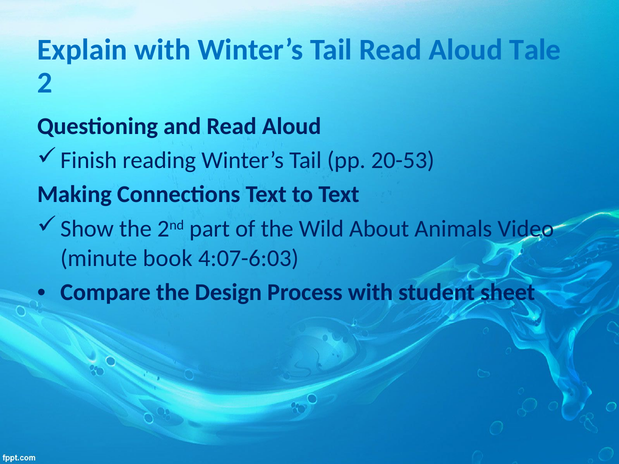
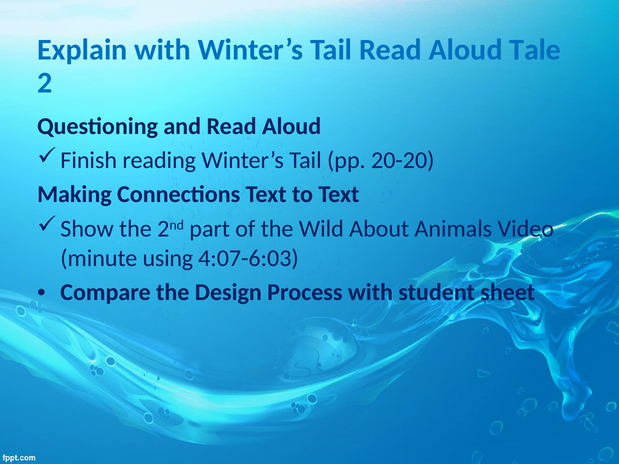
20-53: 20-53 -> 20-20
book: book -> using
